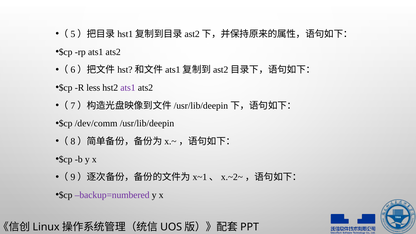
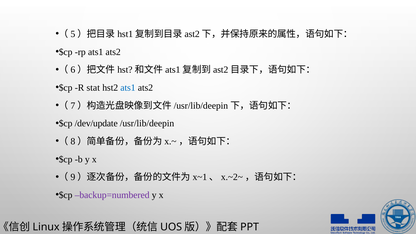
less: less -> stat
ats1 at (128, 88) colour: purple -> blue
/dev/comm: /dev/comm -> /dev/update
